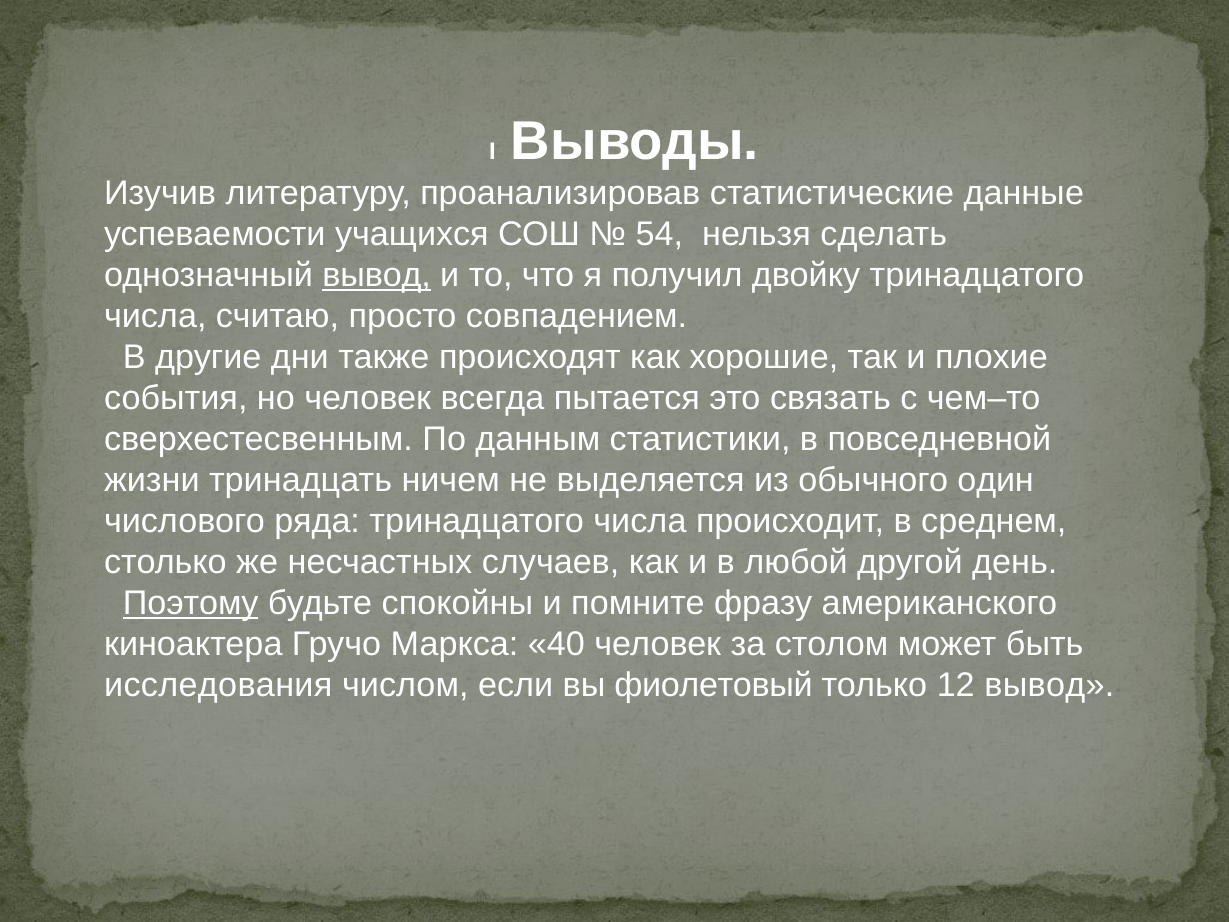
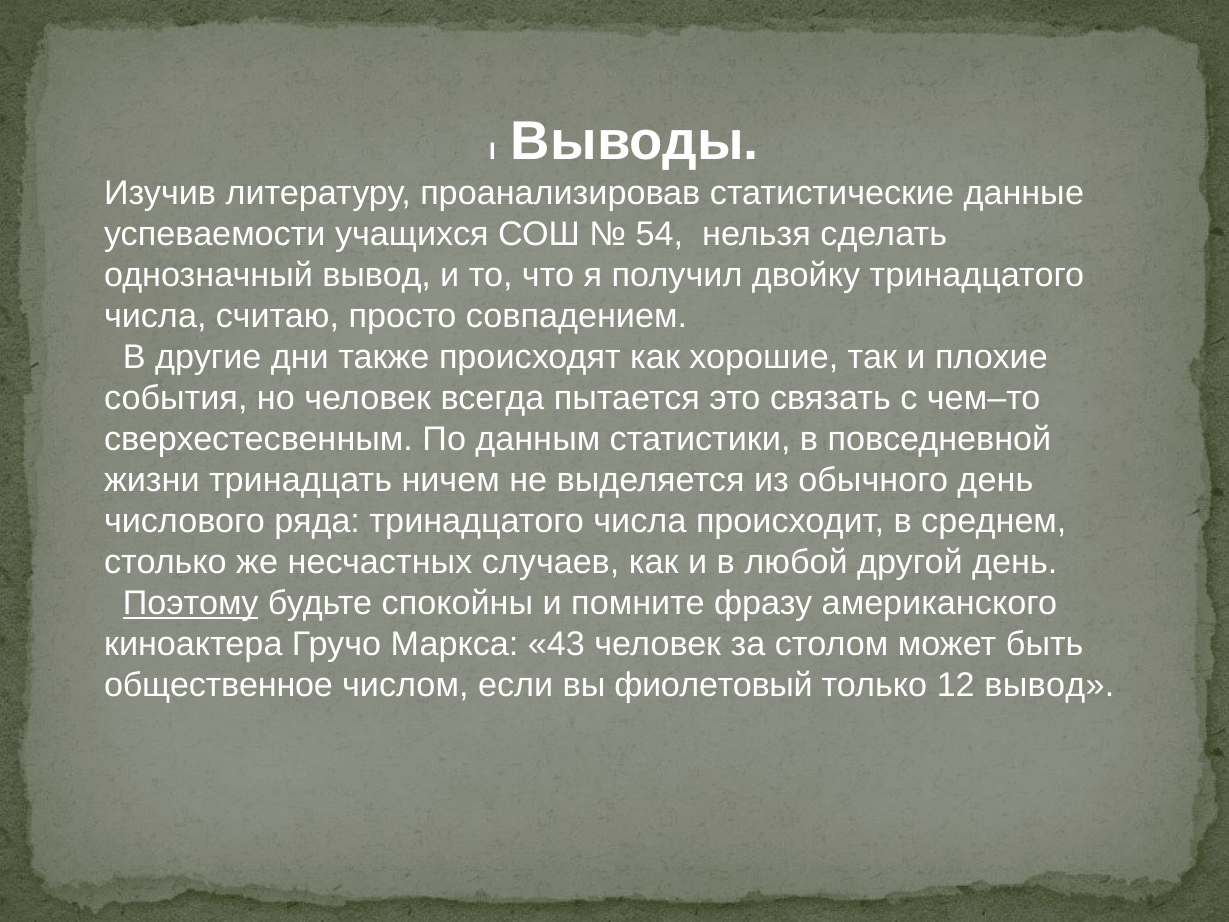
вывод at (377, 275) underline: present -> none
обычного один: один -> день
40: 40 -> 43
исследования: исследования -> общественное
